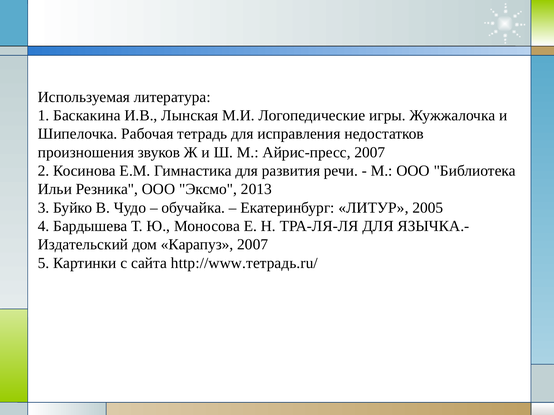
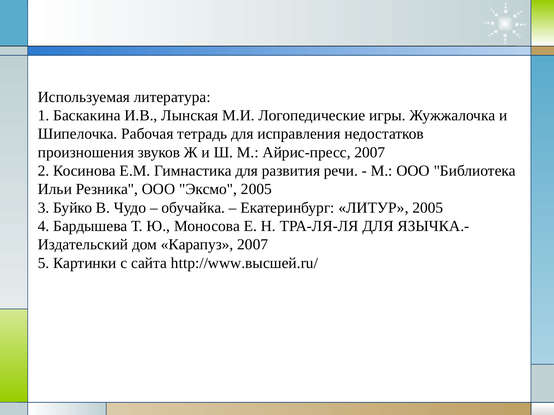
Эксмо 2013: 2013 -> 2005
http://www.тетрадь.ru/: http://www.тетрадь.ru/ -> http://www.высшей.ru/
